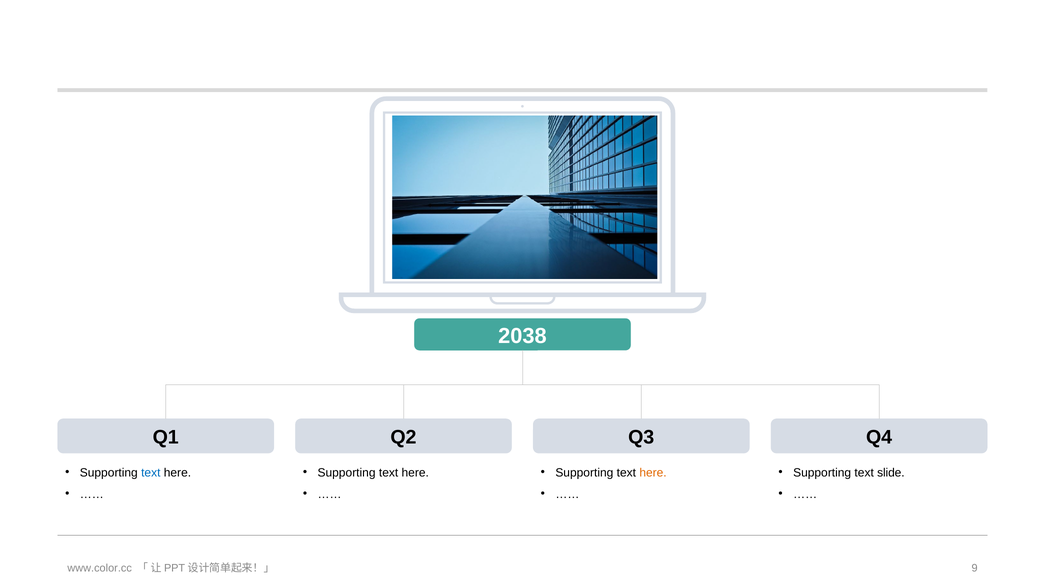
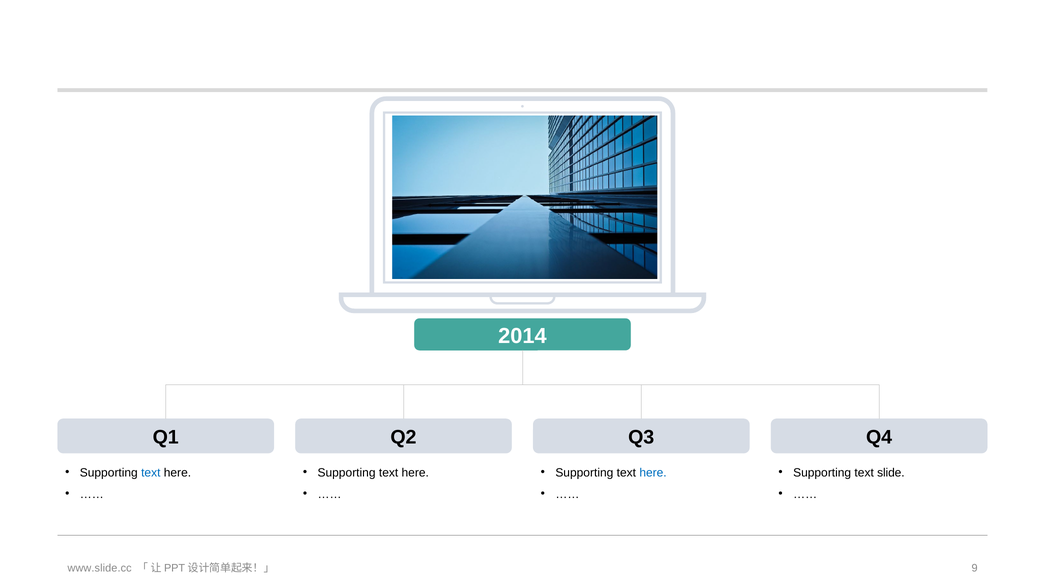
2038: 2038 -> 2014
here at (653, 472) colour: orange -> blue
www.color.cc: www.color.cc -> www.slide.cc
